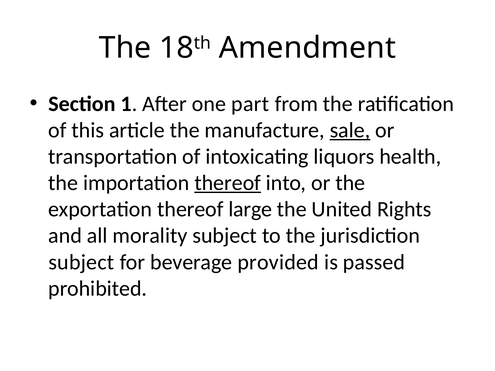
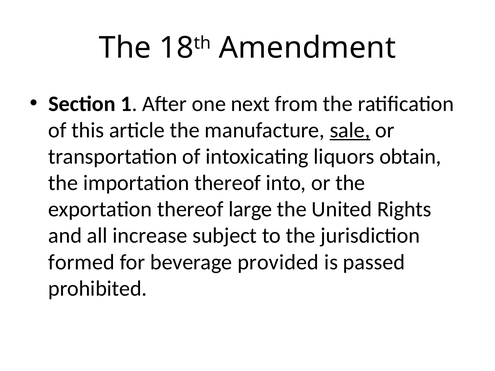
part: part -> next
health: health -> obtain
thereof at (228, 183) underline: present -> none
morality: morality -> increase
subject at (81, 262): subject -> formed
